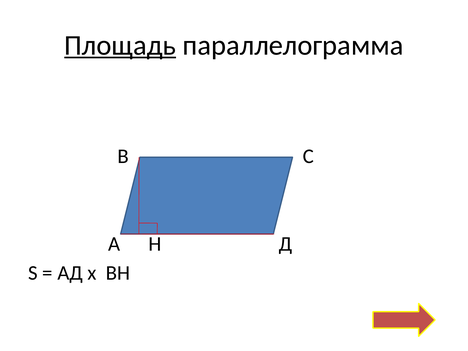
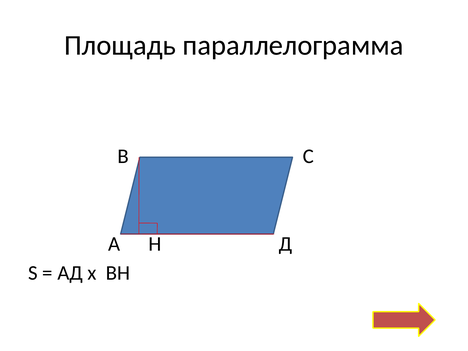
Площадь underline: present -> none
